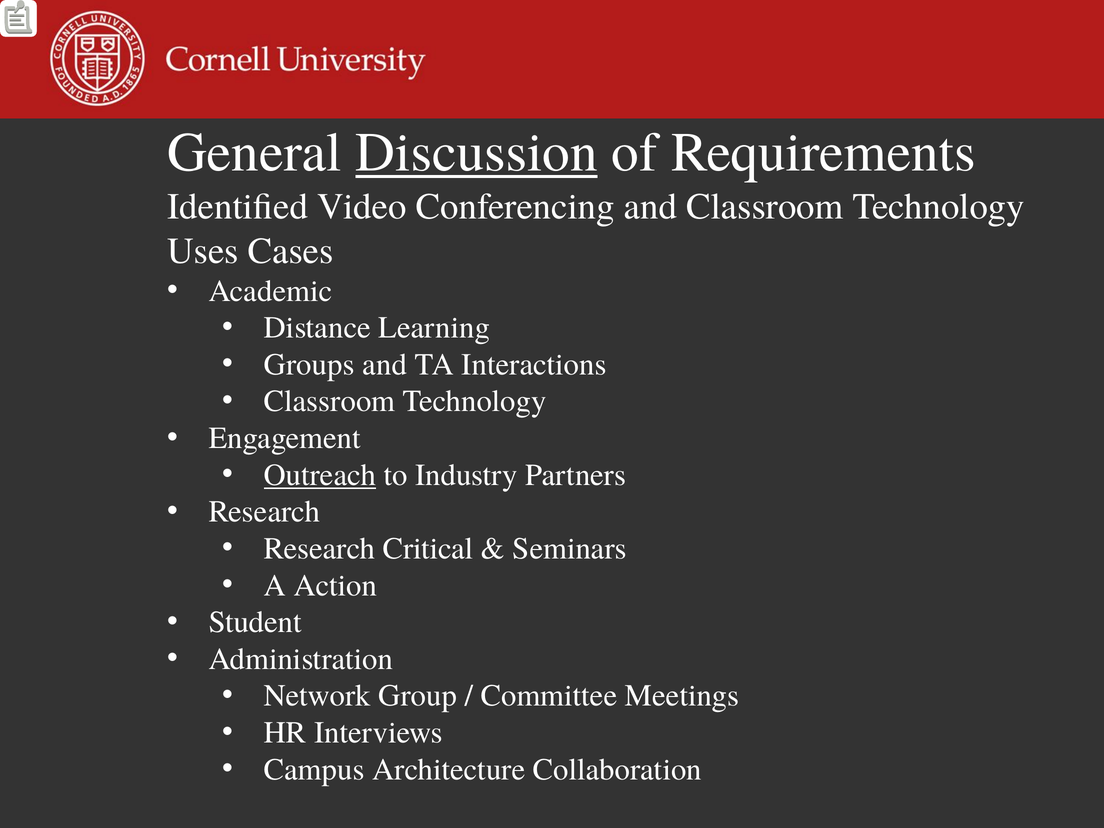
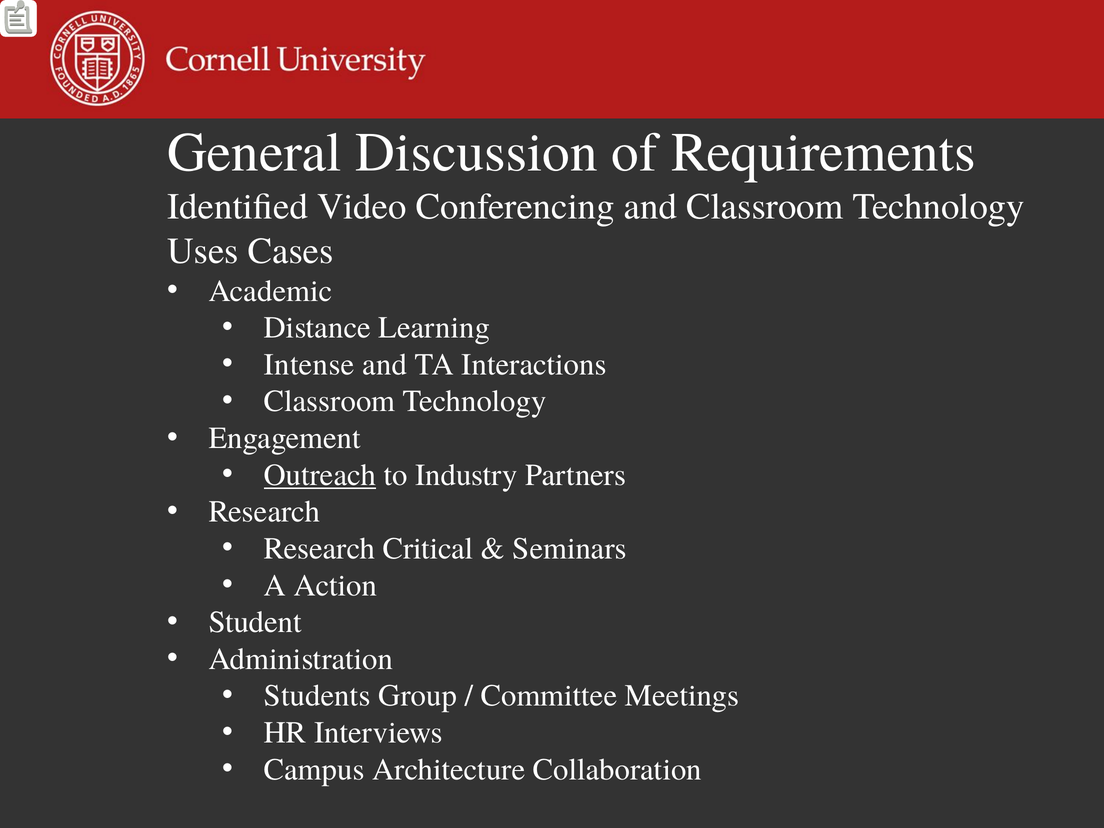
Discussion underline: present -> none
Groups: Groups -> Intense
Network: Network -> Students
